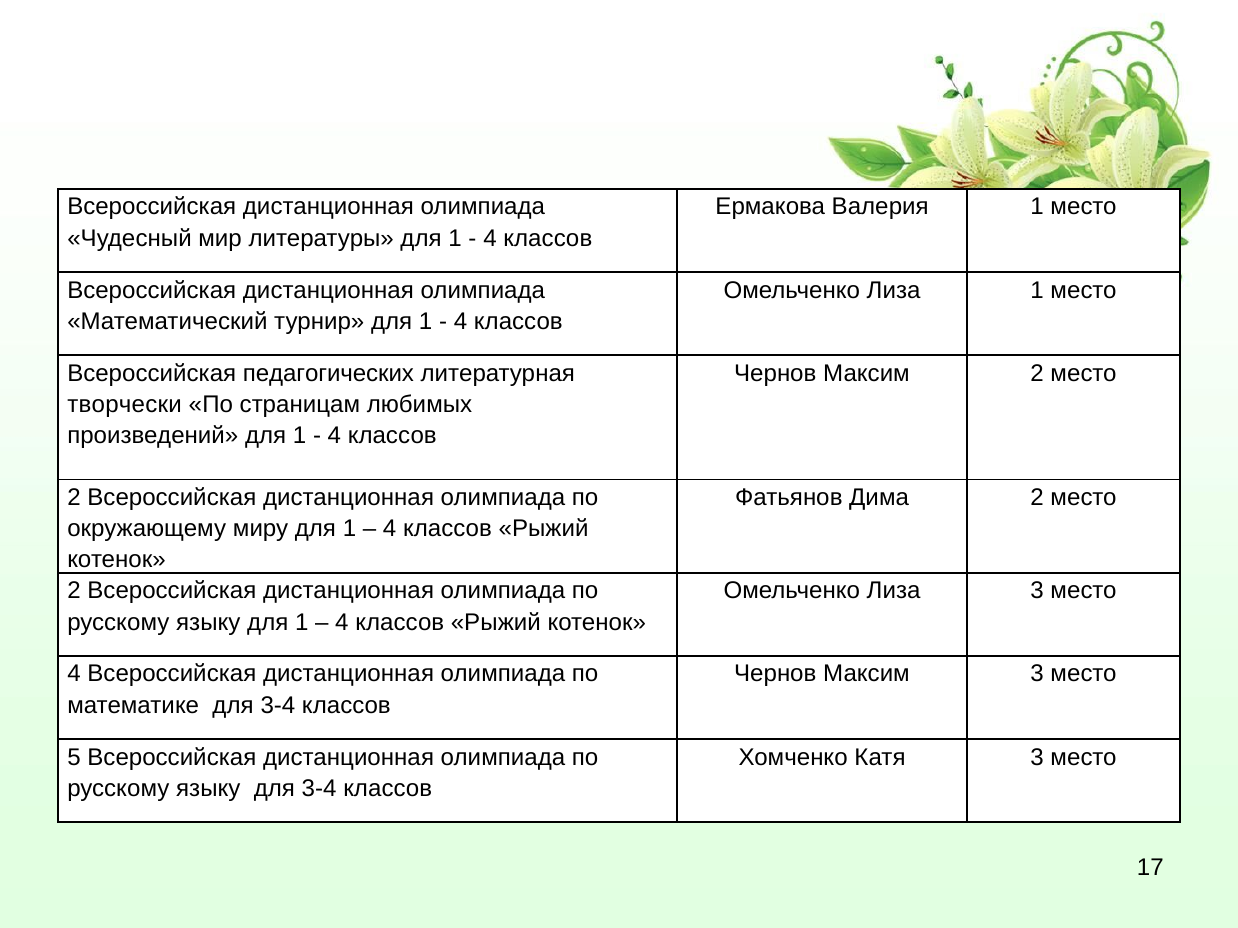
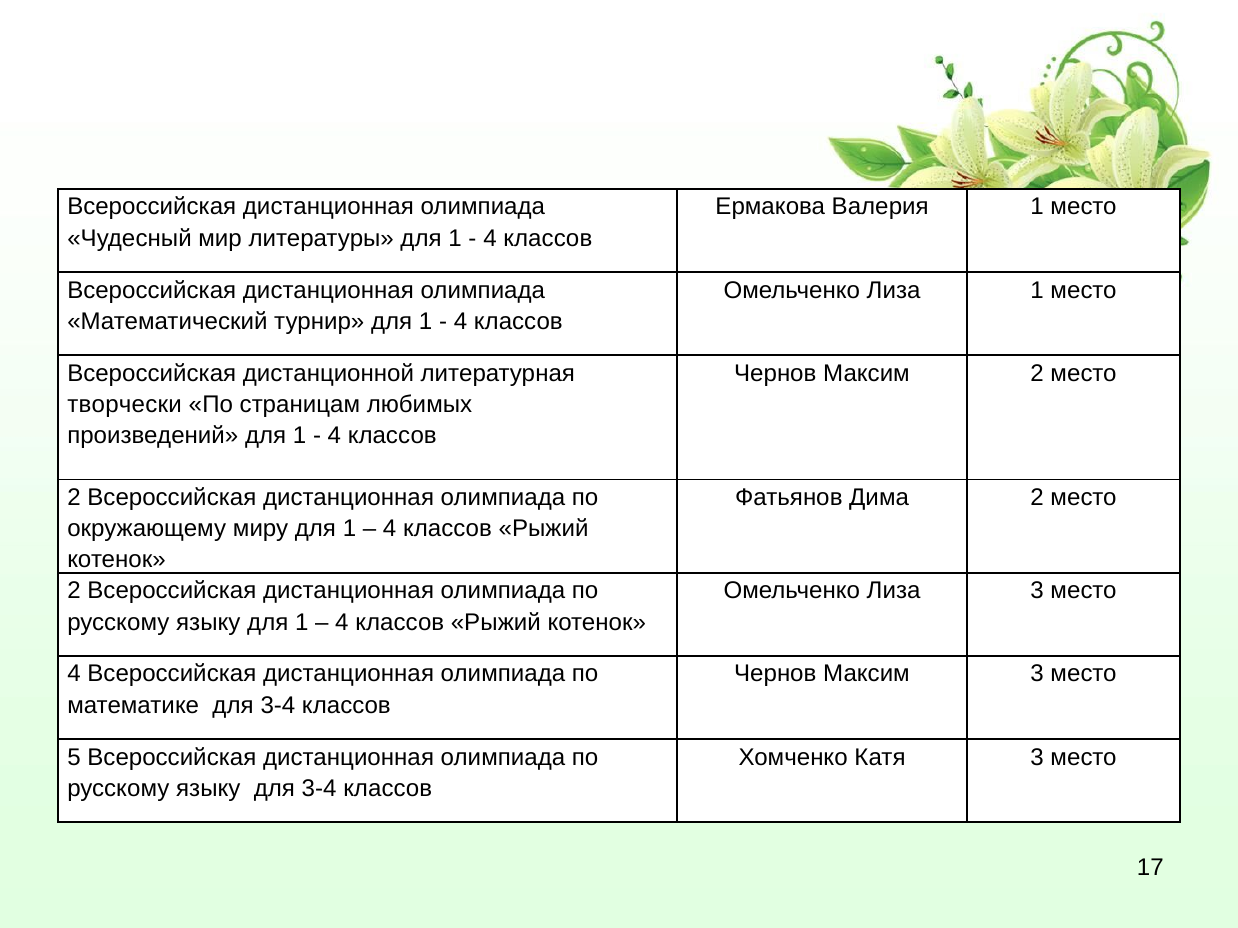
педагогических: педагогических -> дистанционной
